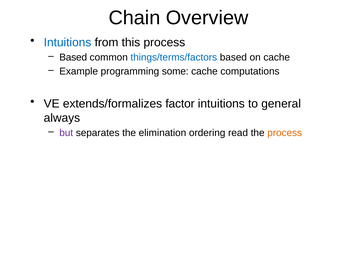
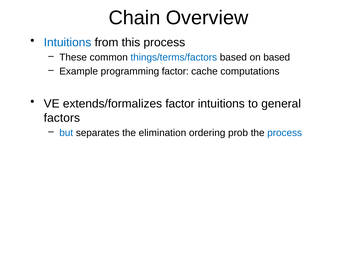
Based at (73, 57): Based -> These
on cache: cache -> based
programming some: some -> factor
always: always -> factors
but colour: purple -> blue
read: read -> prob
process at (285, 133) colour: orange -> blue
